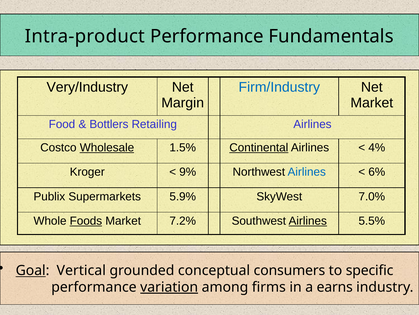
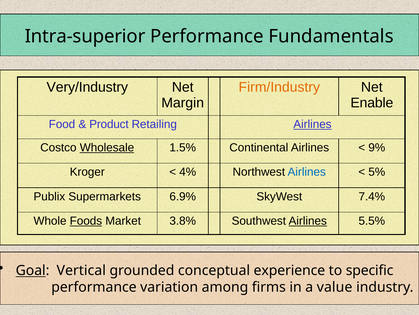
Intra-product: Intra-product -> Intra-superior
Firm/Industry colour: blue -> orange
Market at (372, 103): Market -> Enable
Bottlers: Bottlers -> Product
Airlines at (312, 124) underline: none -> present
Continental underline: present -> none
4%: 4% -> 9%
9%: 9% -> 4%
6%: 6% -> 5%
5.9%: 5.9% -> 6.9%
7.0%: 7.0% -> 7.4%
7.2%: 7.2% -> 3.8%
consumers: consumers -> experience
variation underline: present -> none
earns: earns -> value
